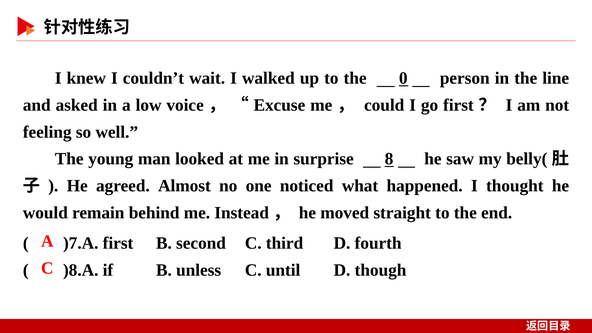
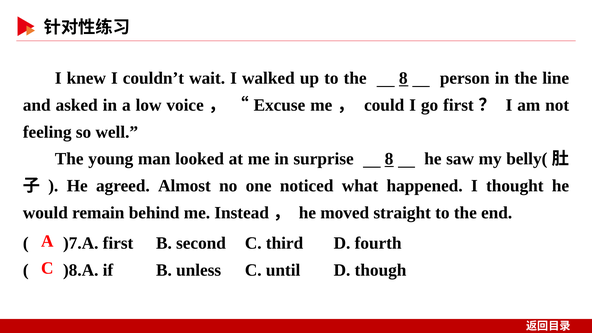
the 0: 0 -> 8
